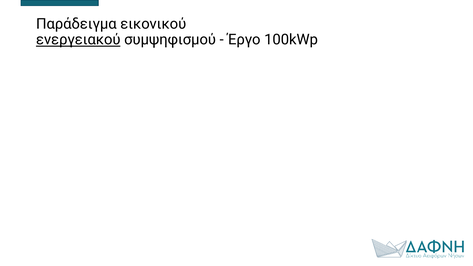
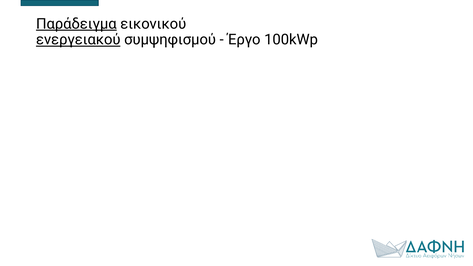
Παράδειγμα underline: none -> present
